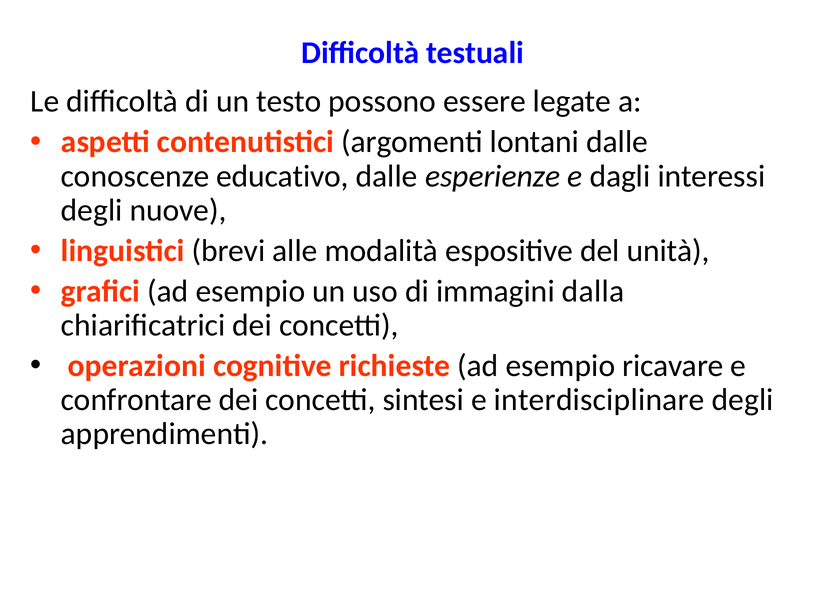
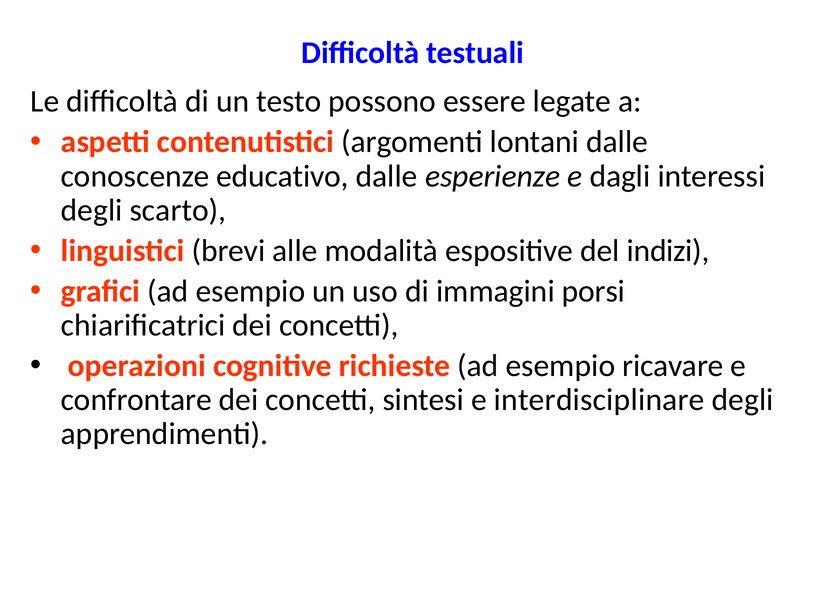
nuove: nuove -> scarto
unità: unità -> indizi
dalla: dalla -> porsi
